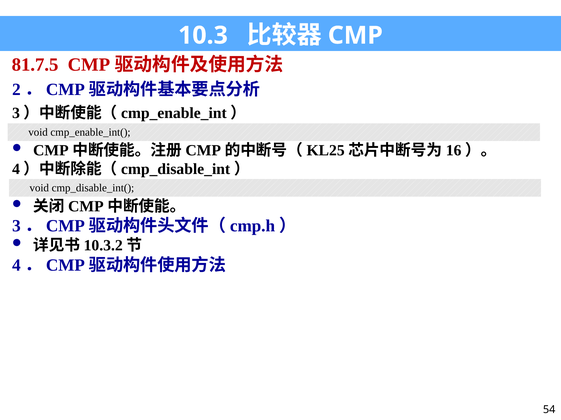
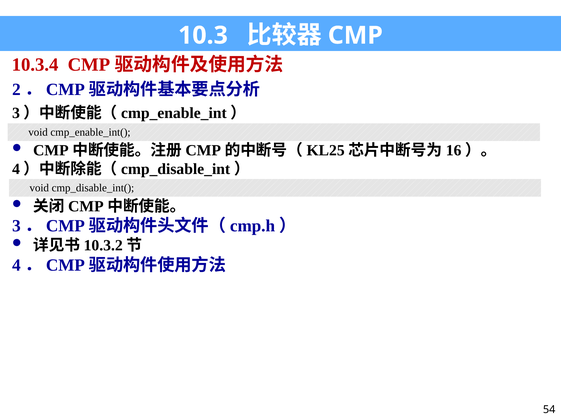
81.7.5: 81.7.5 -> 10.3.4
